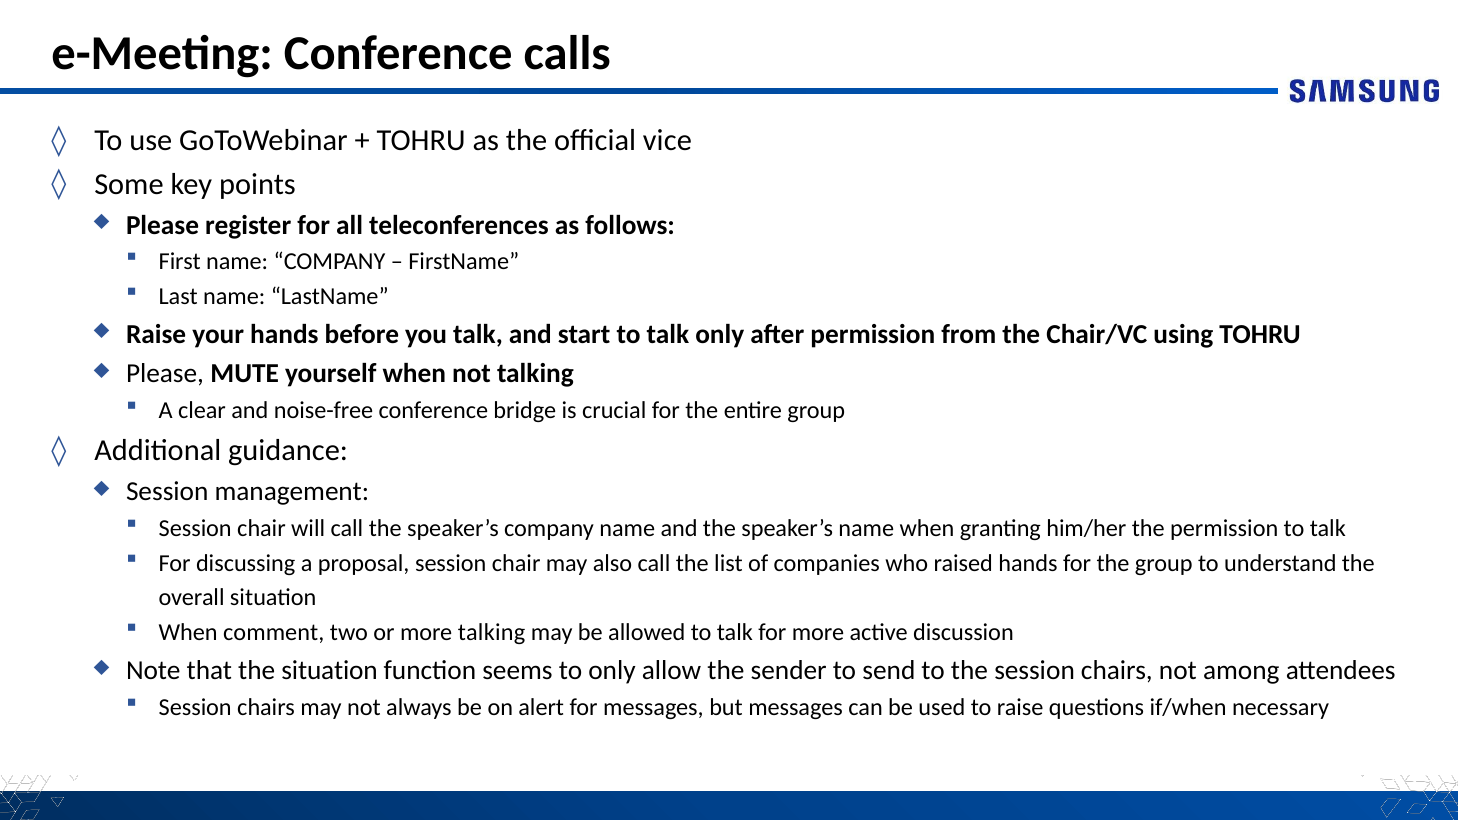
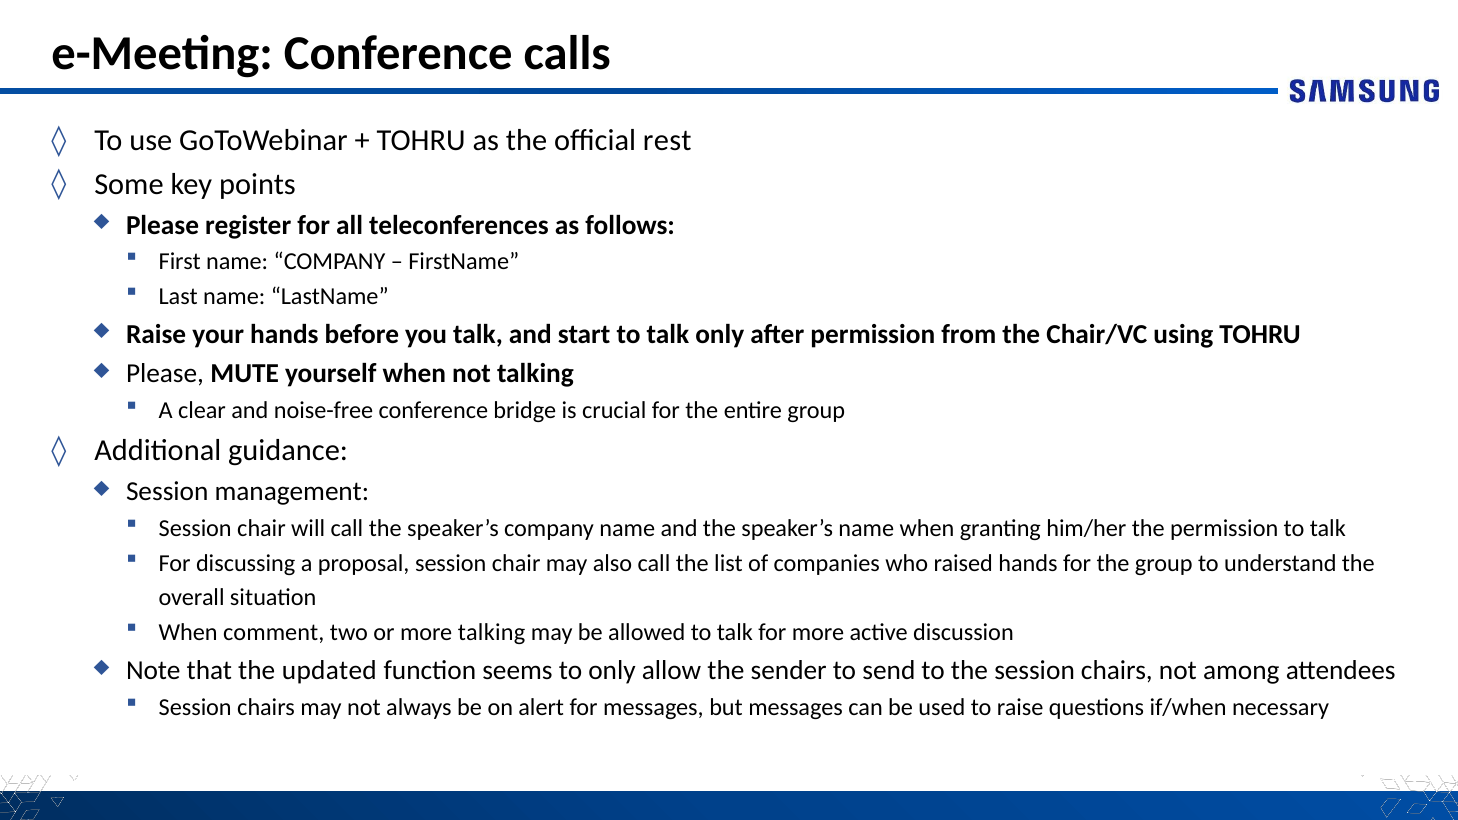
vice: vice -> rest
the situation: situation -> updated
